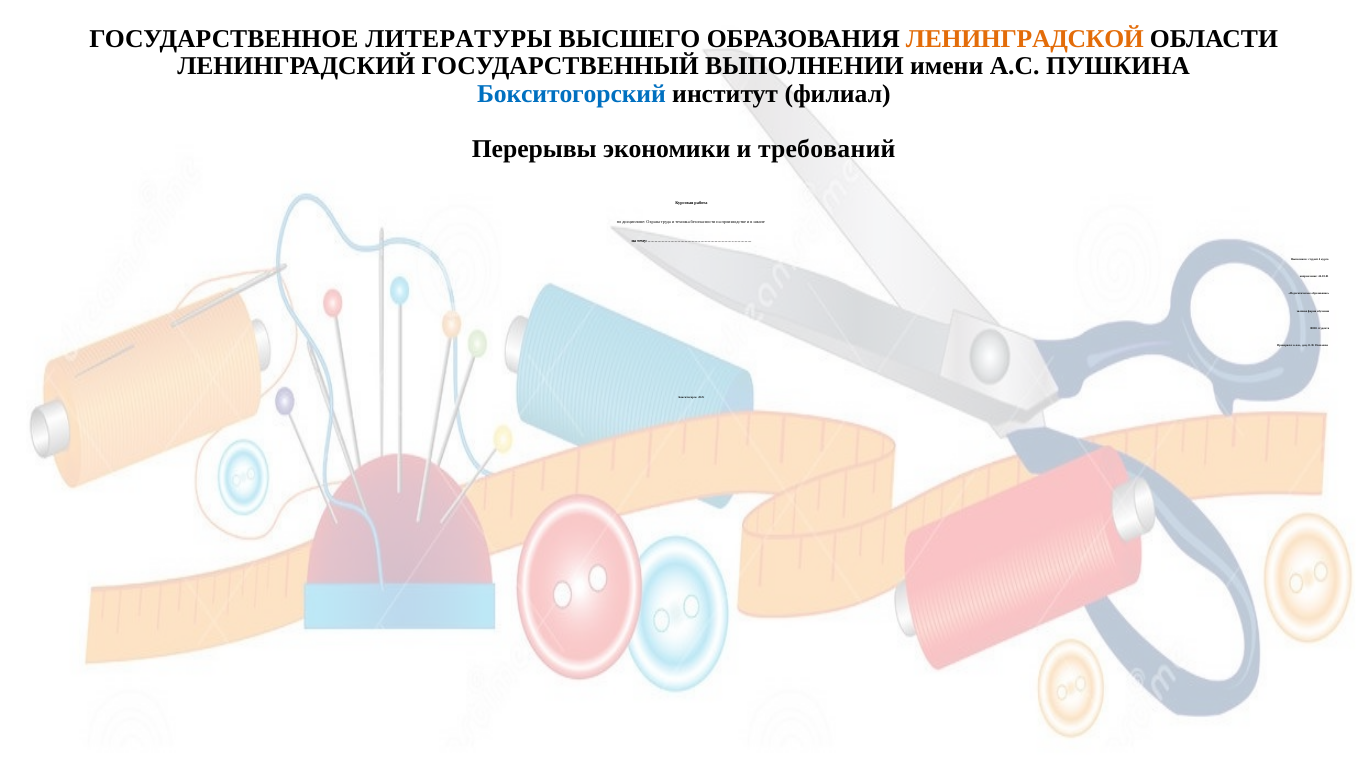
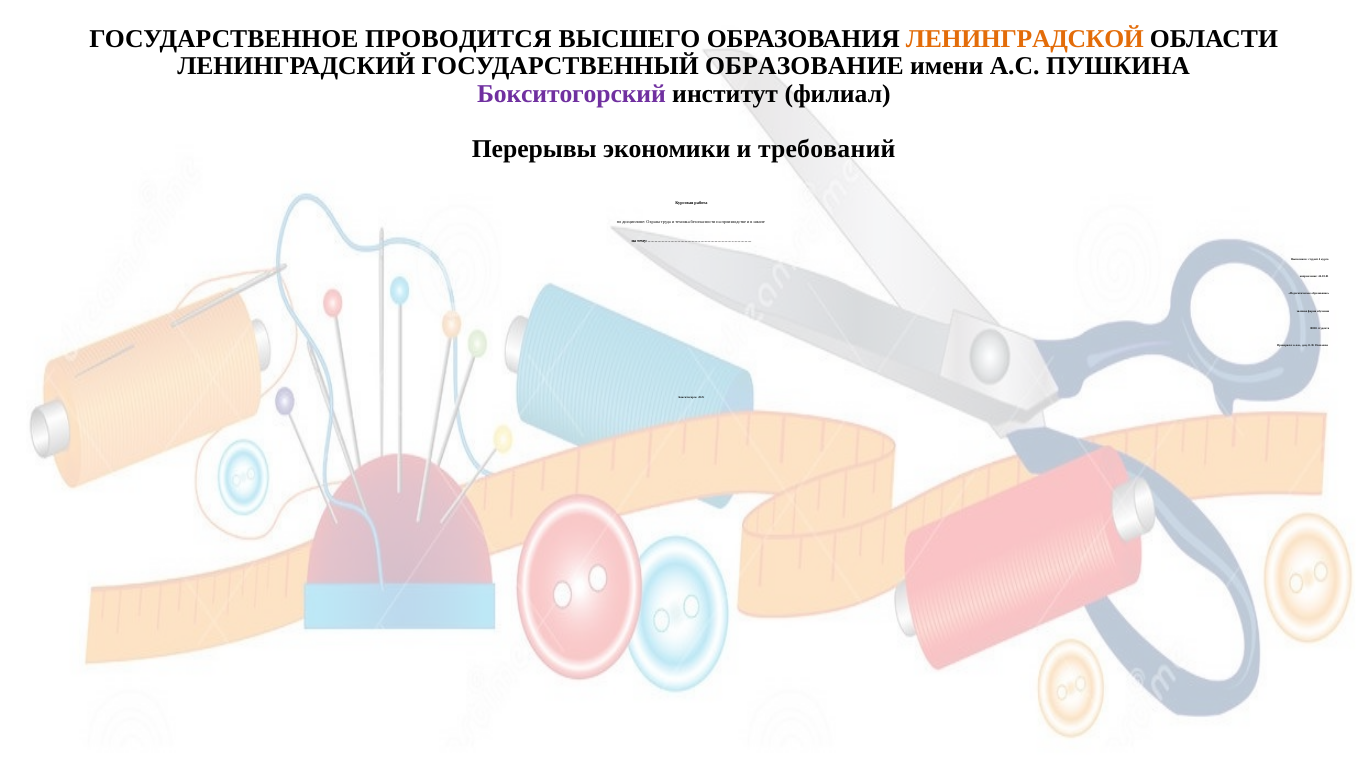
ЛИТЕРАТУРЫ: ЛИТЕРАТУРЫ -> ПРОВОДИТСЯ
ГОСУДАРСТВЕННЫЙ ВЫПОЛНЕНИИ: ВЫПОЛНЕНИИ -> ОБРАЗОВАНИЕ
Бокситогорский colour: blue -> purple
